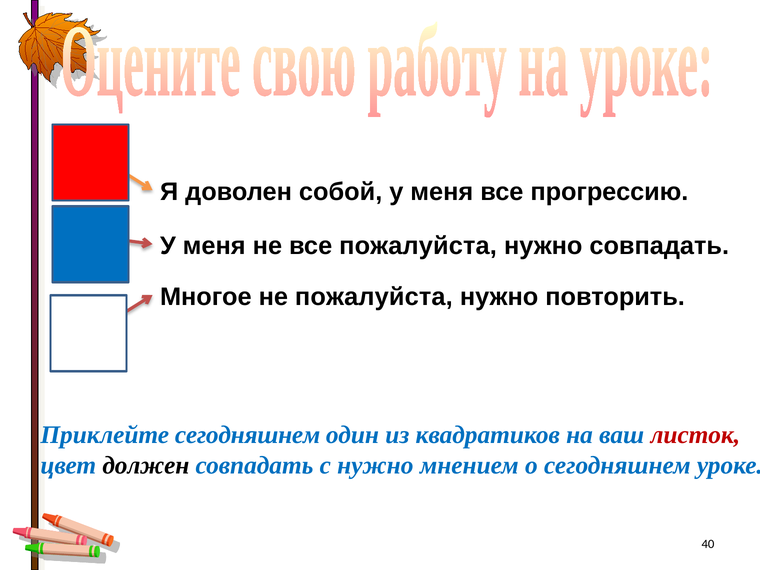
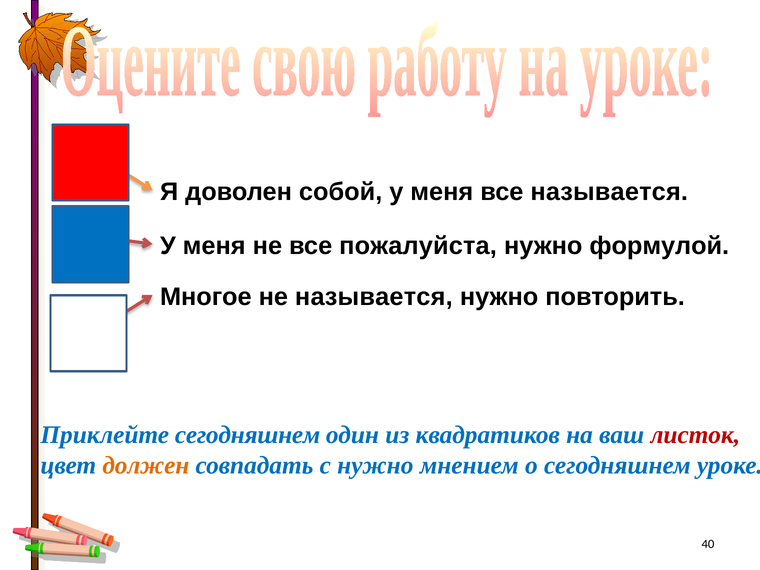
все прогрессию: прогрессию -> называется
нужно совпадать: совпадать -> формулой
не пожалуйста: пожалуйста -> называется
должен colour: black -> orange
